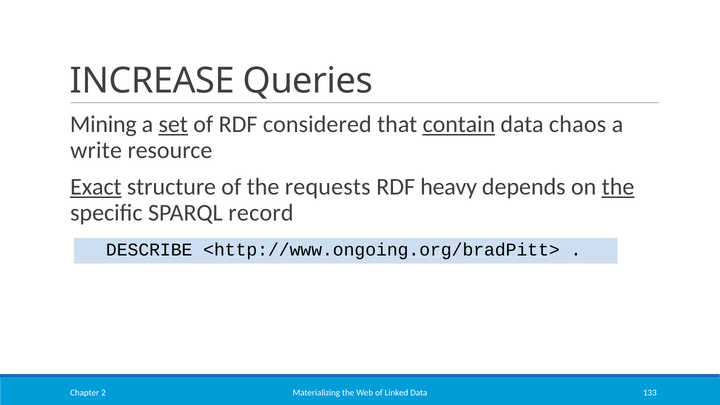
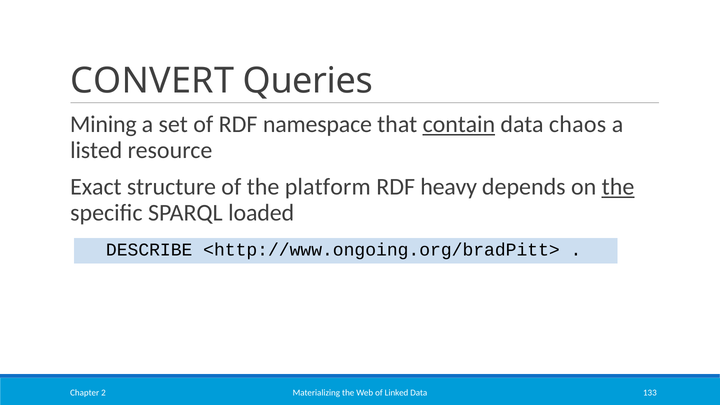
INCREASE: INCREASE -> CONVERT
set underline: present -> none
considered: considered -> namespace
write: write -> listed
Exact underline: present -> none
requests: requests -> platform
record: record -> loaded
